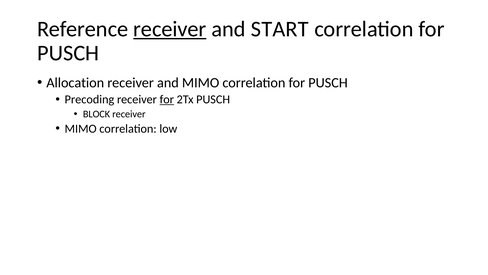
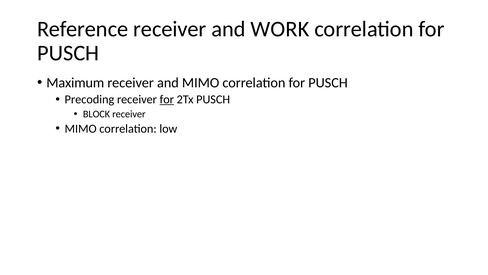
receiver at (170, 29) underline: present -> none
START: START -> WORK
Allocation: Allocation -> Maximum
